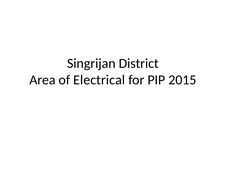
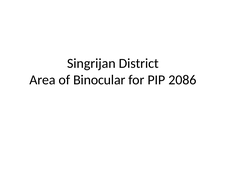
Electrical: Electrical -> Binocular
2015: 2015 -> 2086
